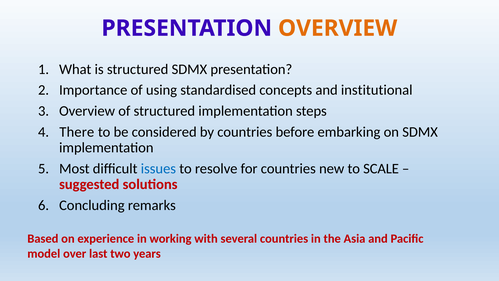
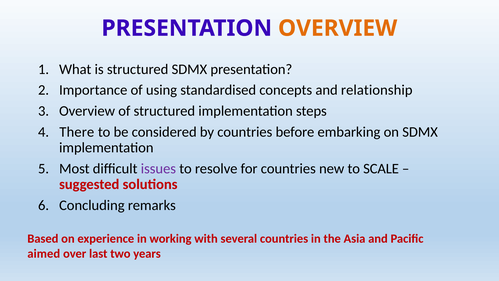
institutional: institutional -> relationship
issues colour: blue -> purple
model: model -> aimed
